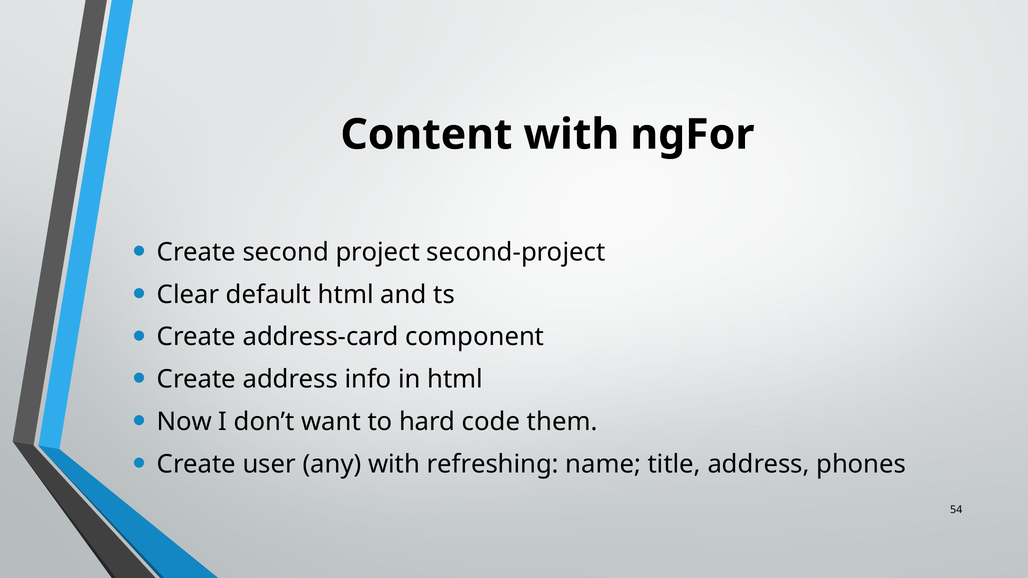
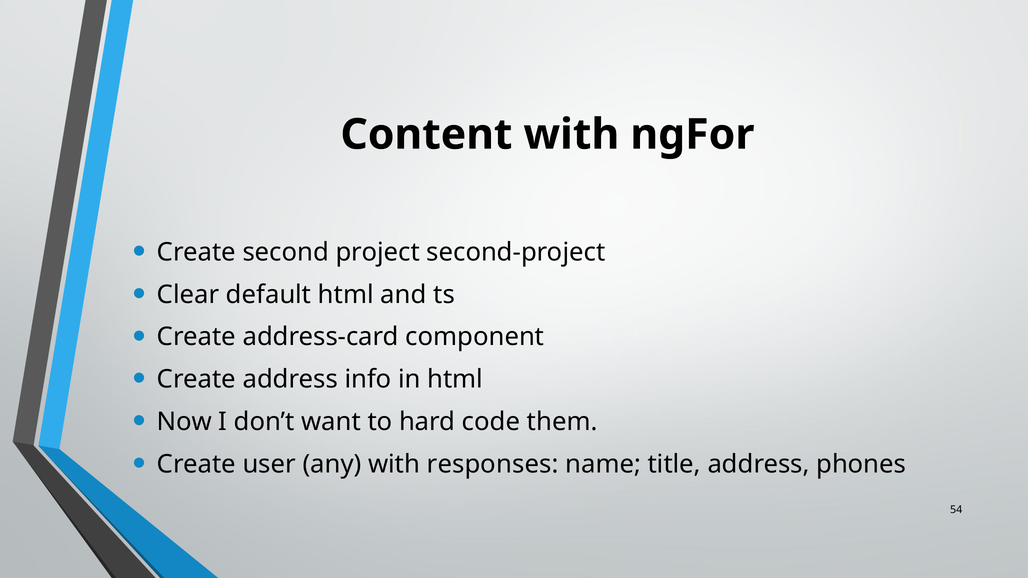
refreshing: refreshing -> responses
